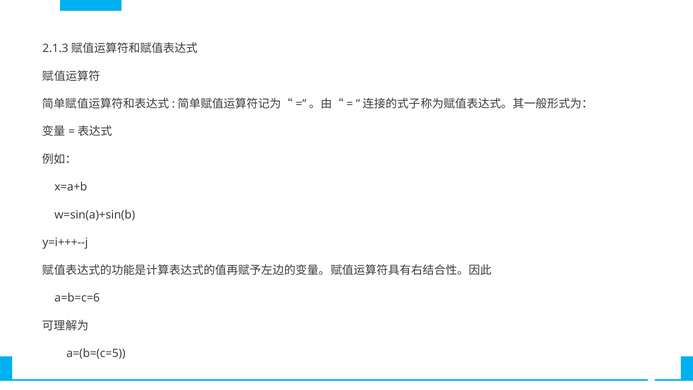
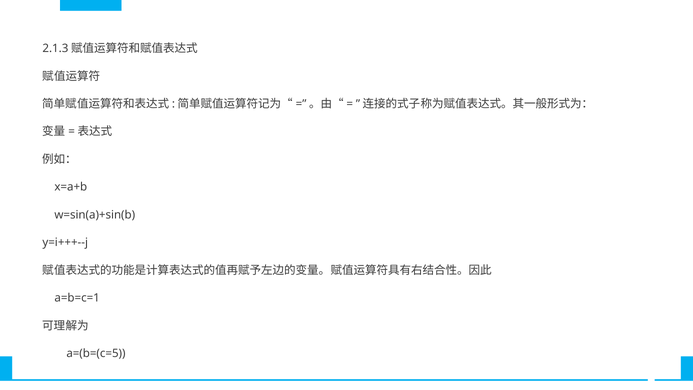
a=b=c=6: a=b=c=6 -> a=b=c=1
